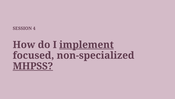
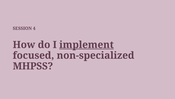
MHPSS underline: present -> none
